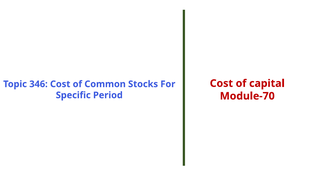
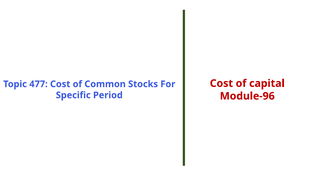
346: 346 -> 477
Module-70: Module-70 -> Module-96
